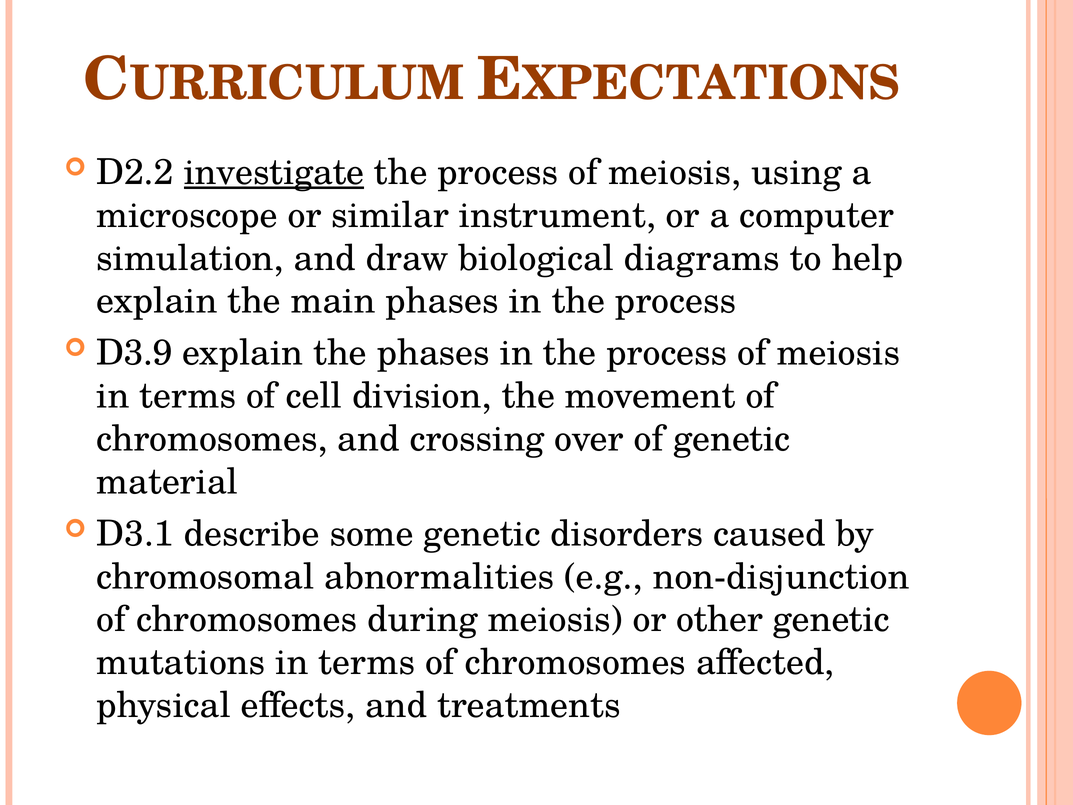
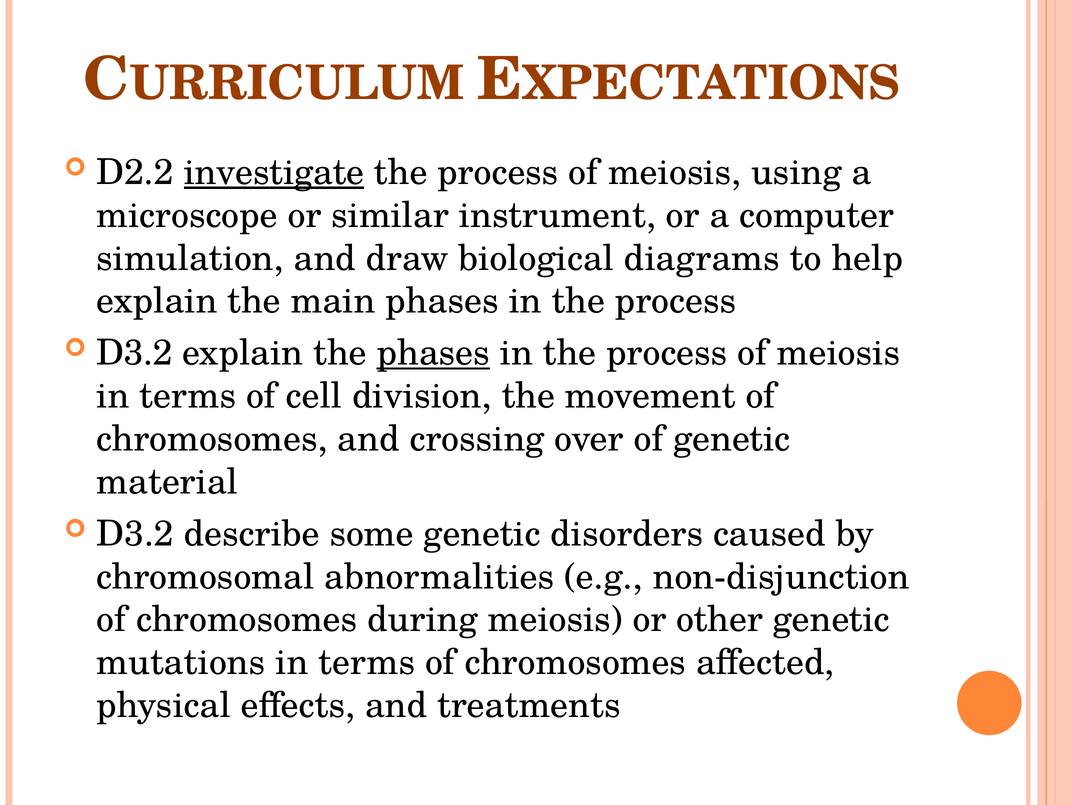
D3.9 at (135, 353): D3.9 -> D3.2
phases at (433, 353) underline: none -> present
D3.1 at (135, 534): D3.1 -> D3.2
